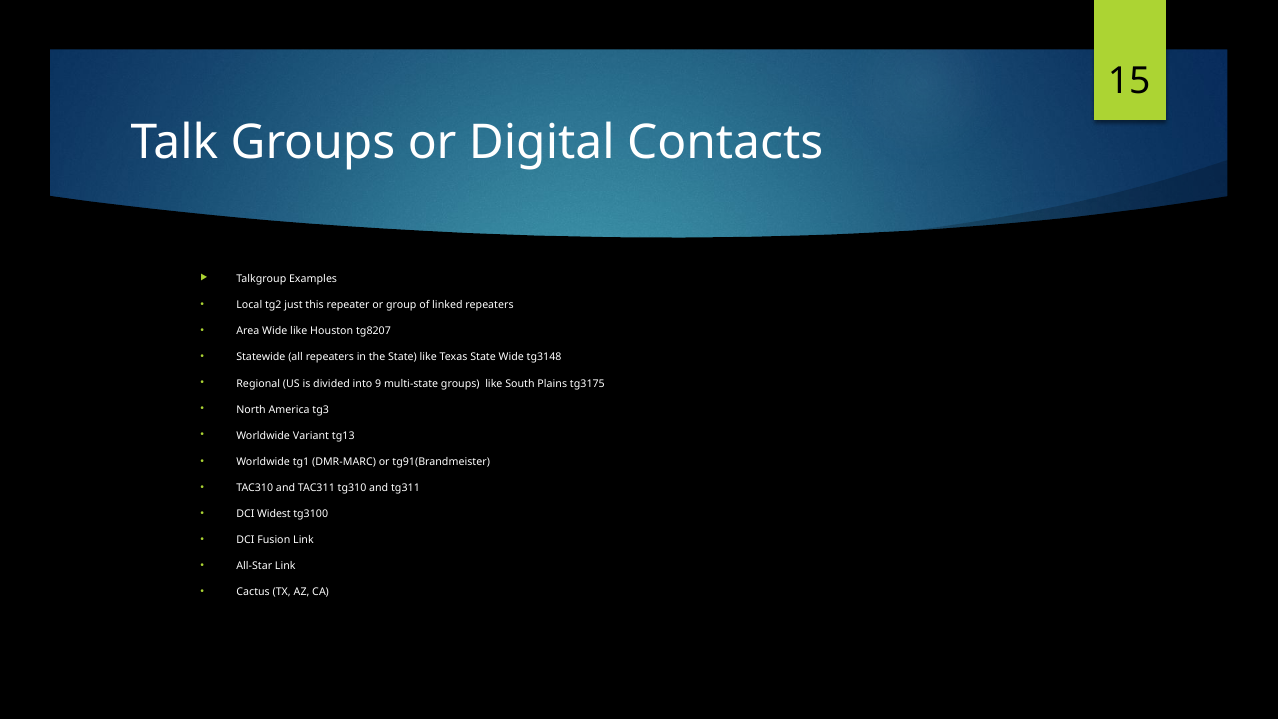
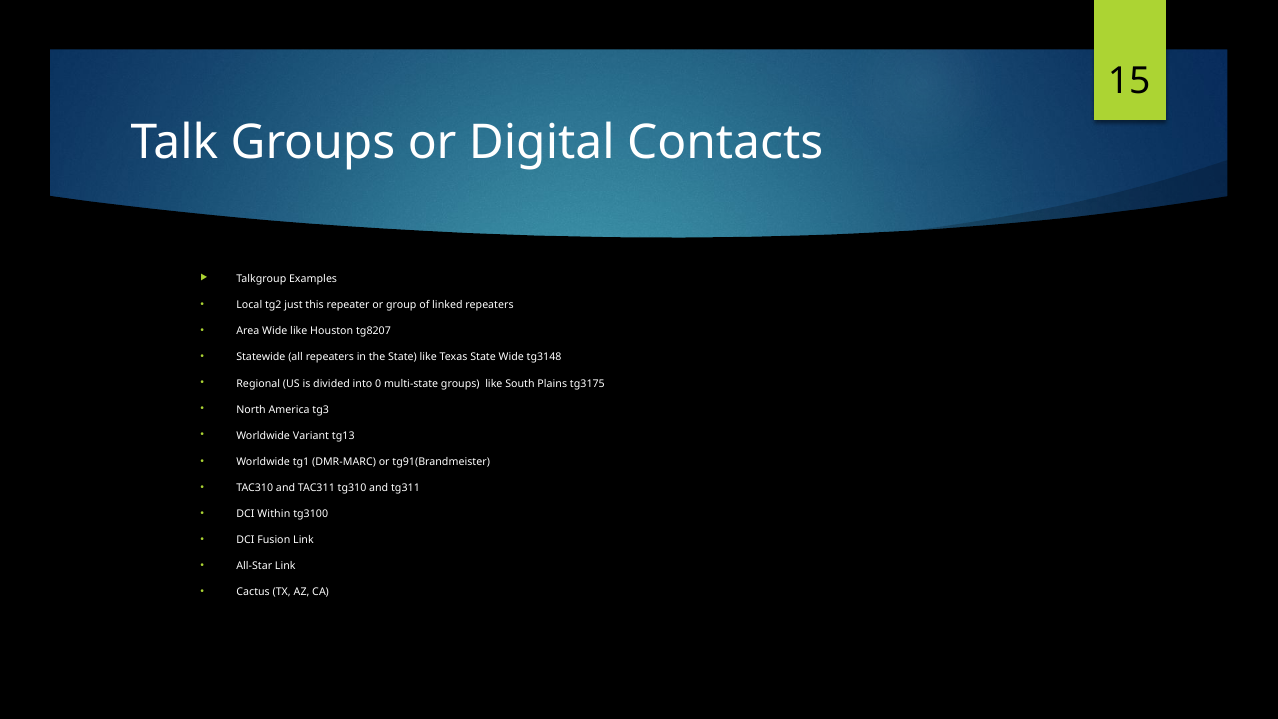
9: 9 -> 0
Widest: Widest -> Within
